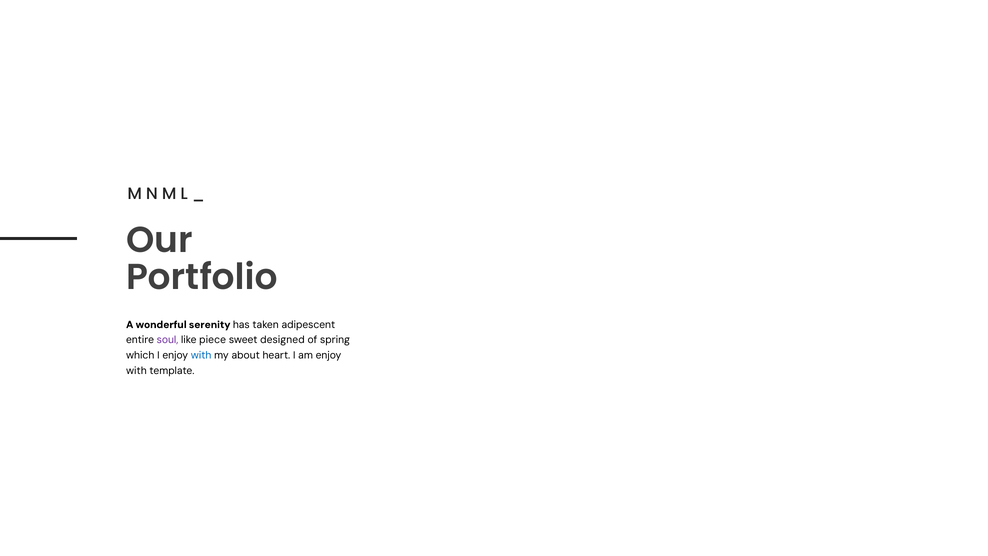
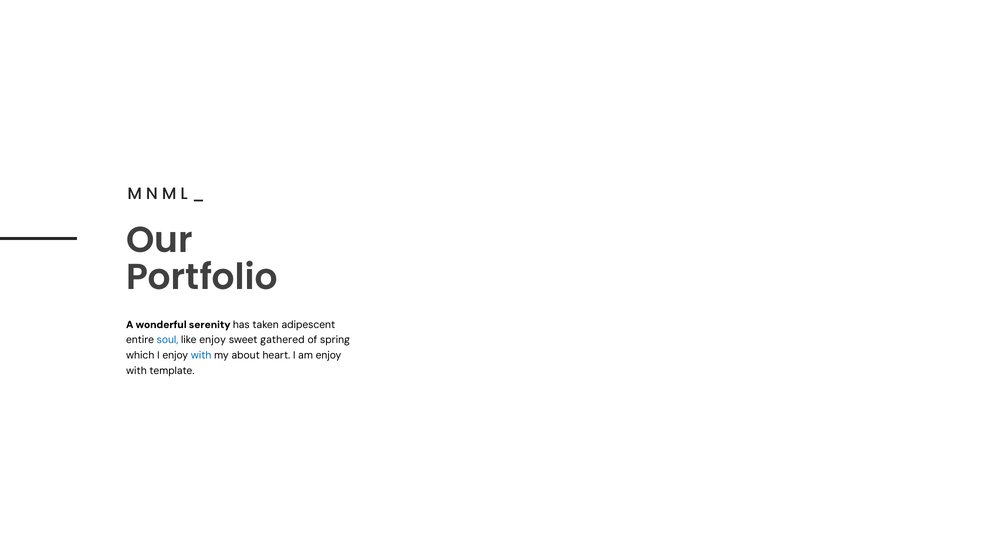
soul colour: purple -> blue
like piece: piece -> enjoy
designed: designed -> gathered
